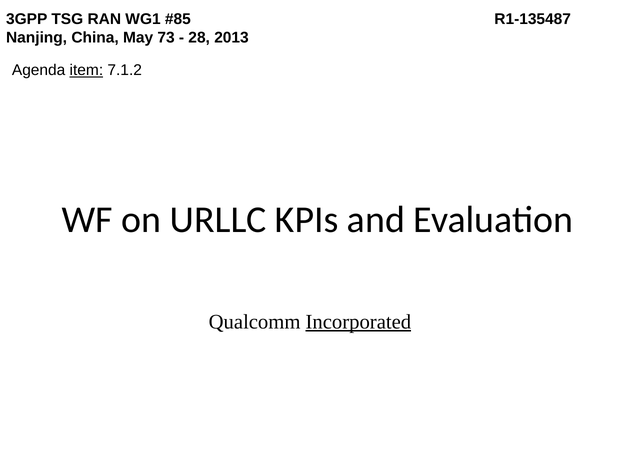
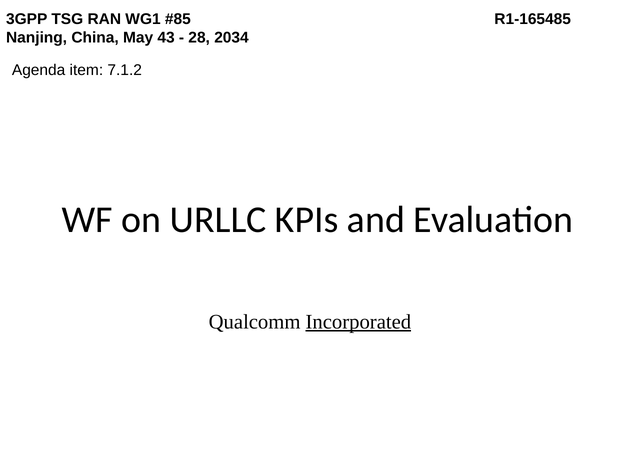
R1-135487: R1-135487 -> R1-165485
73: 73 -> 43
2013: 2013 -> 2034
item underline: present -> none
